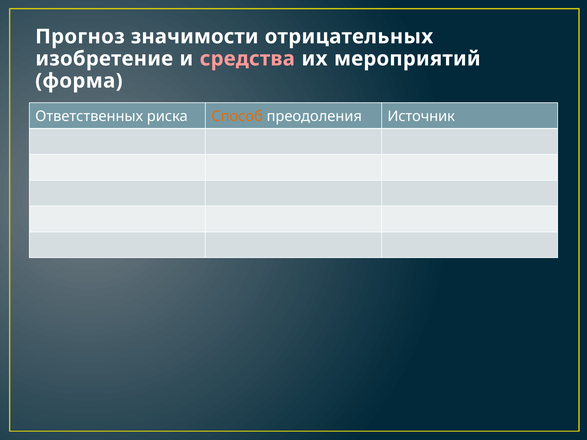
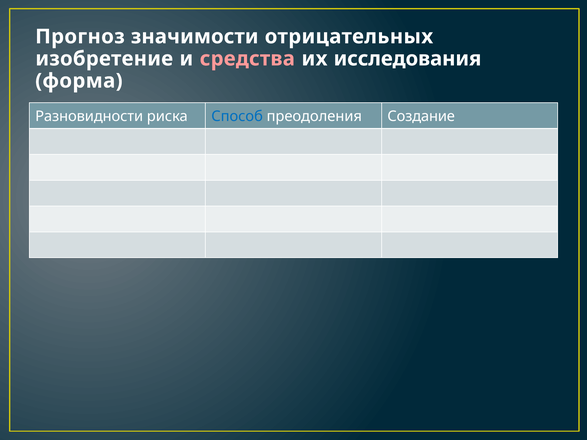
мероприятий: мероприятий -> исследования
Ответственных: Ответственных -> Разновидности
Способ colour: orange -> blue
Источник: Источник -> Создание
